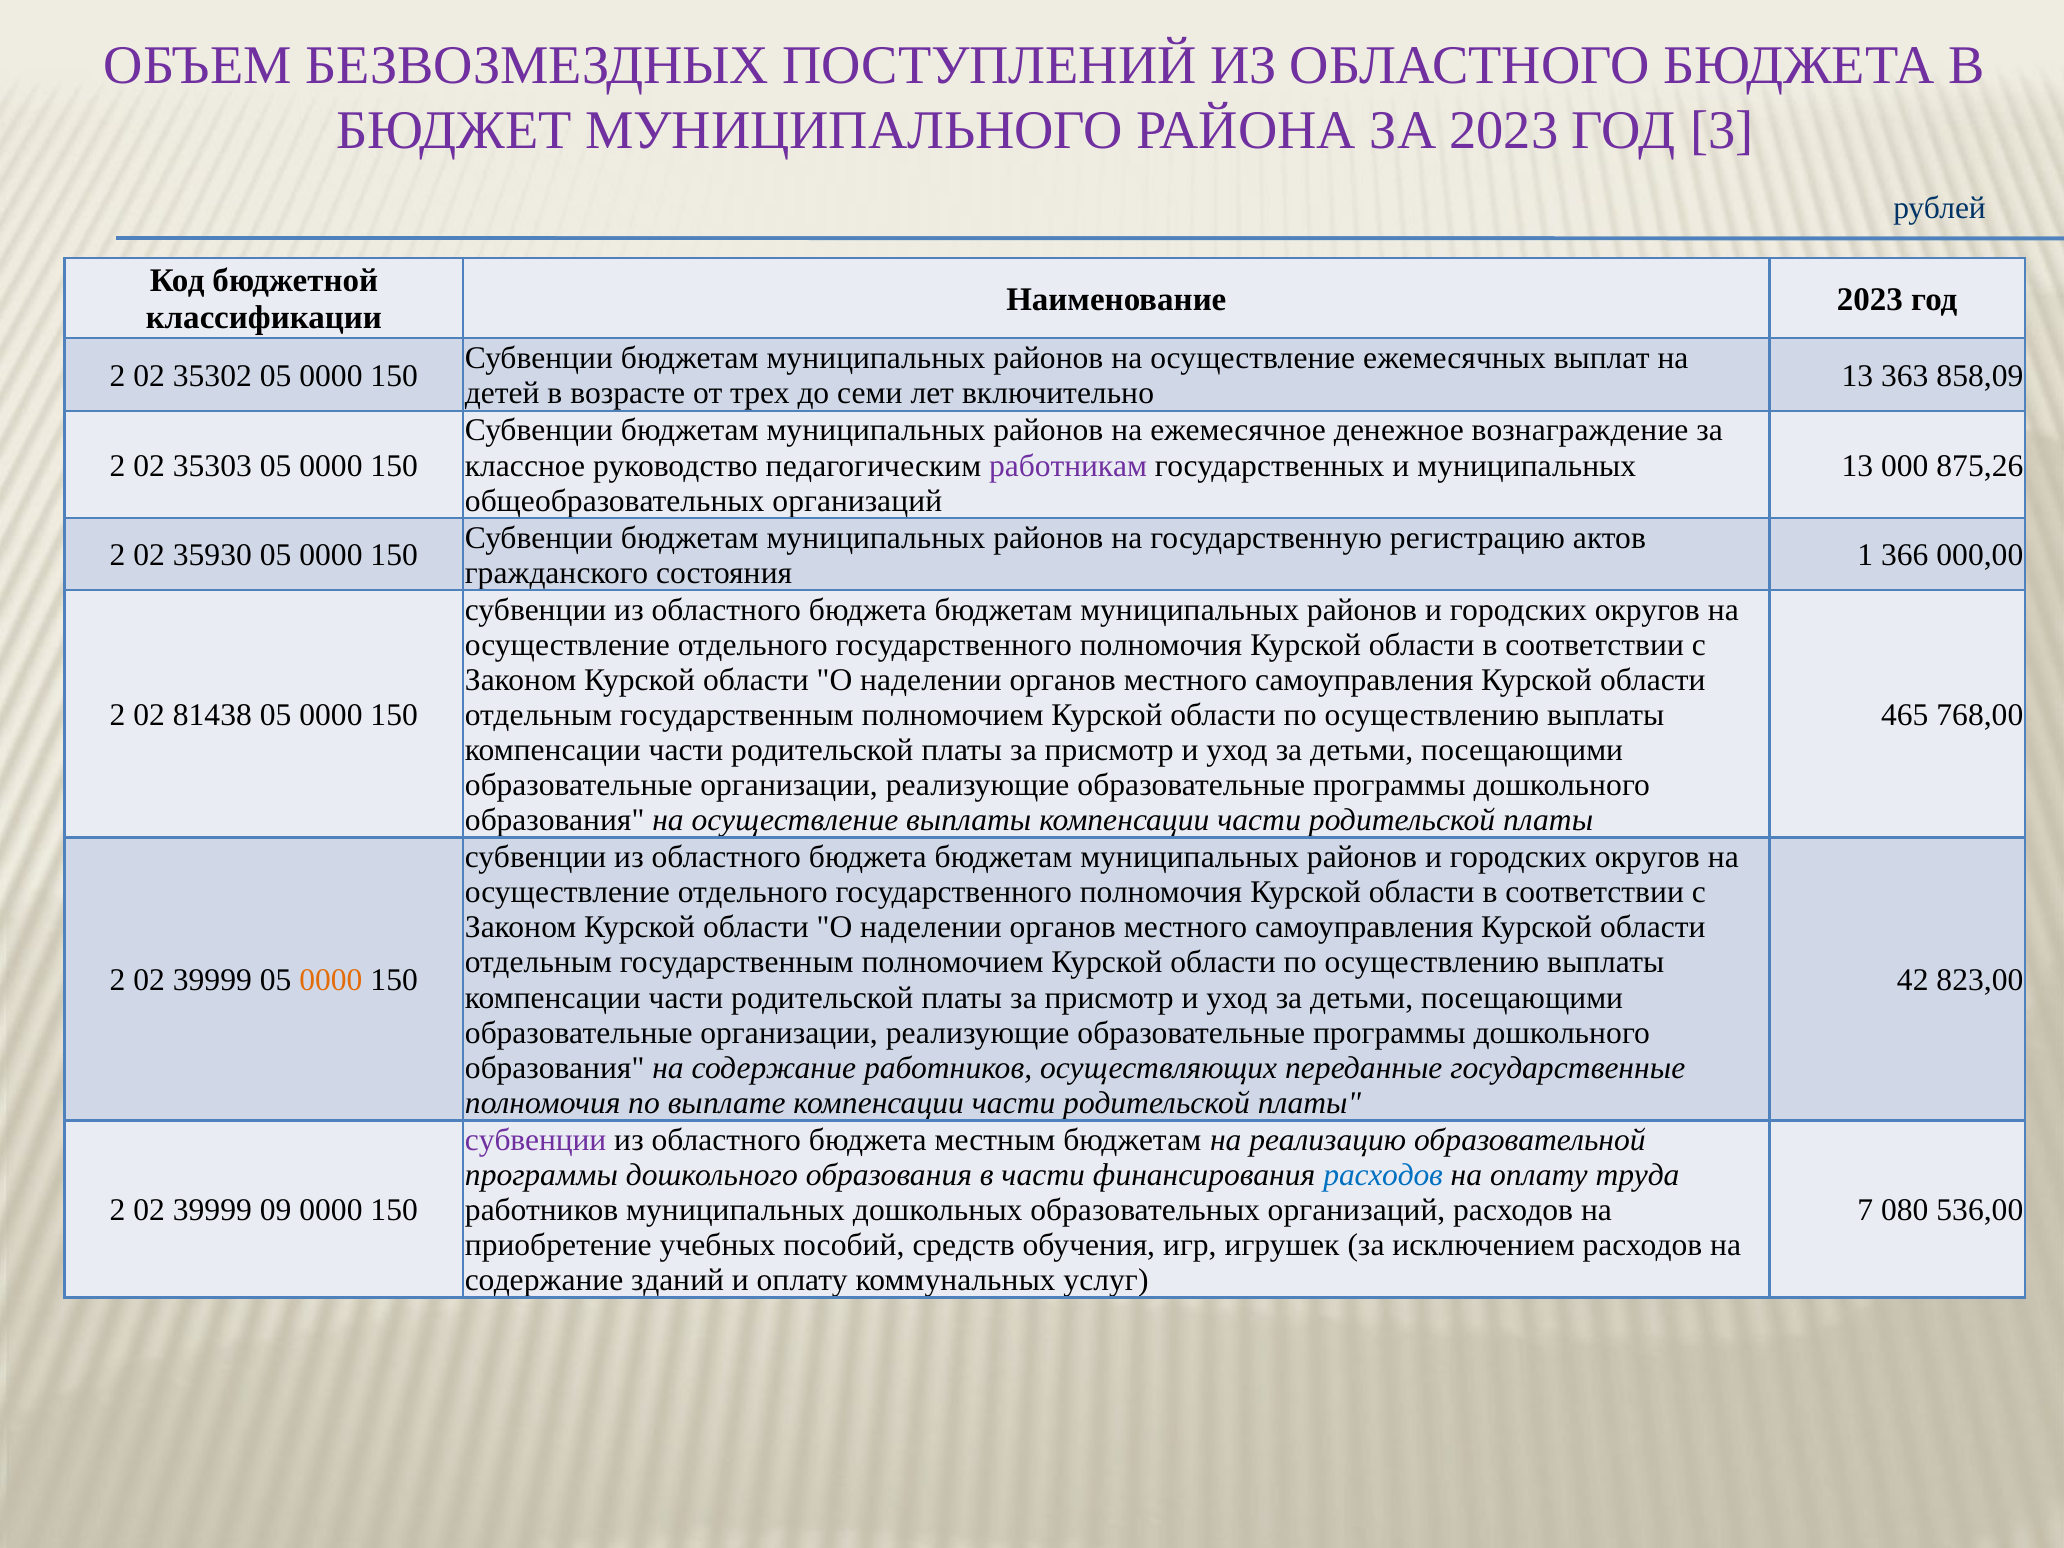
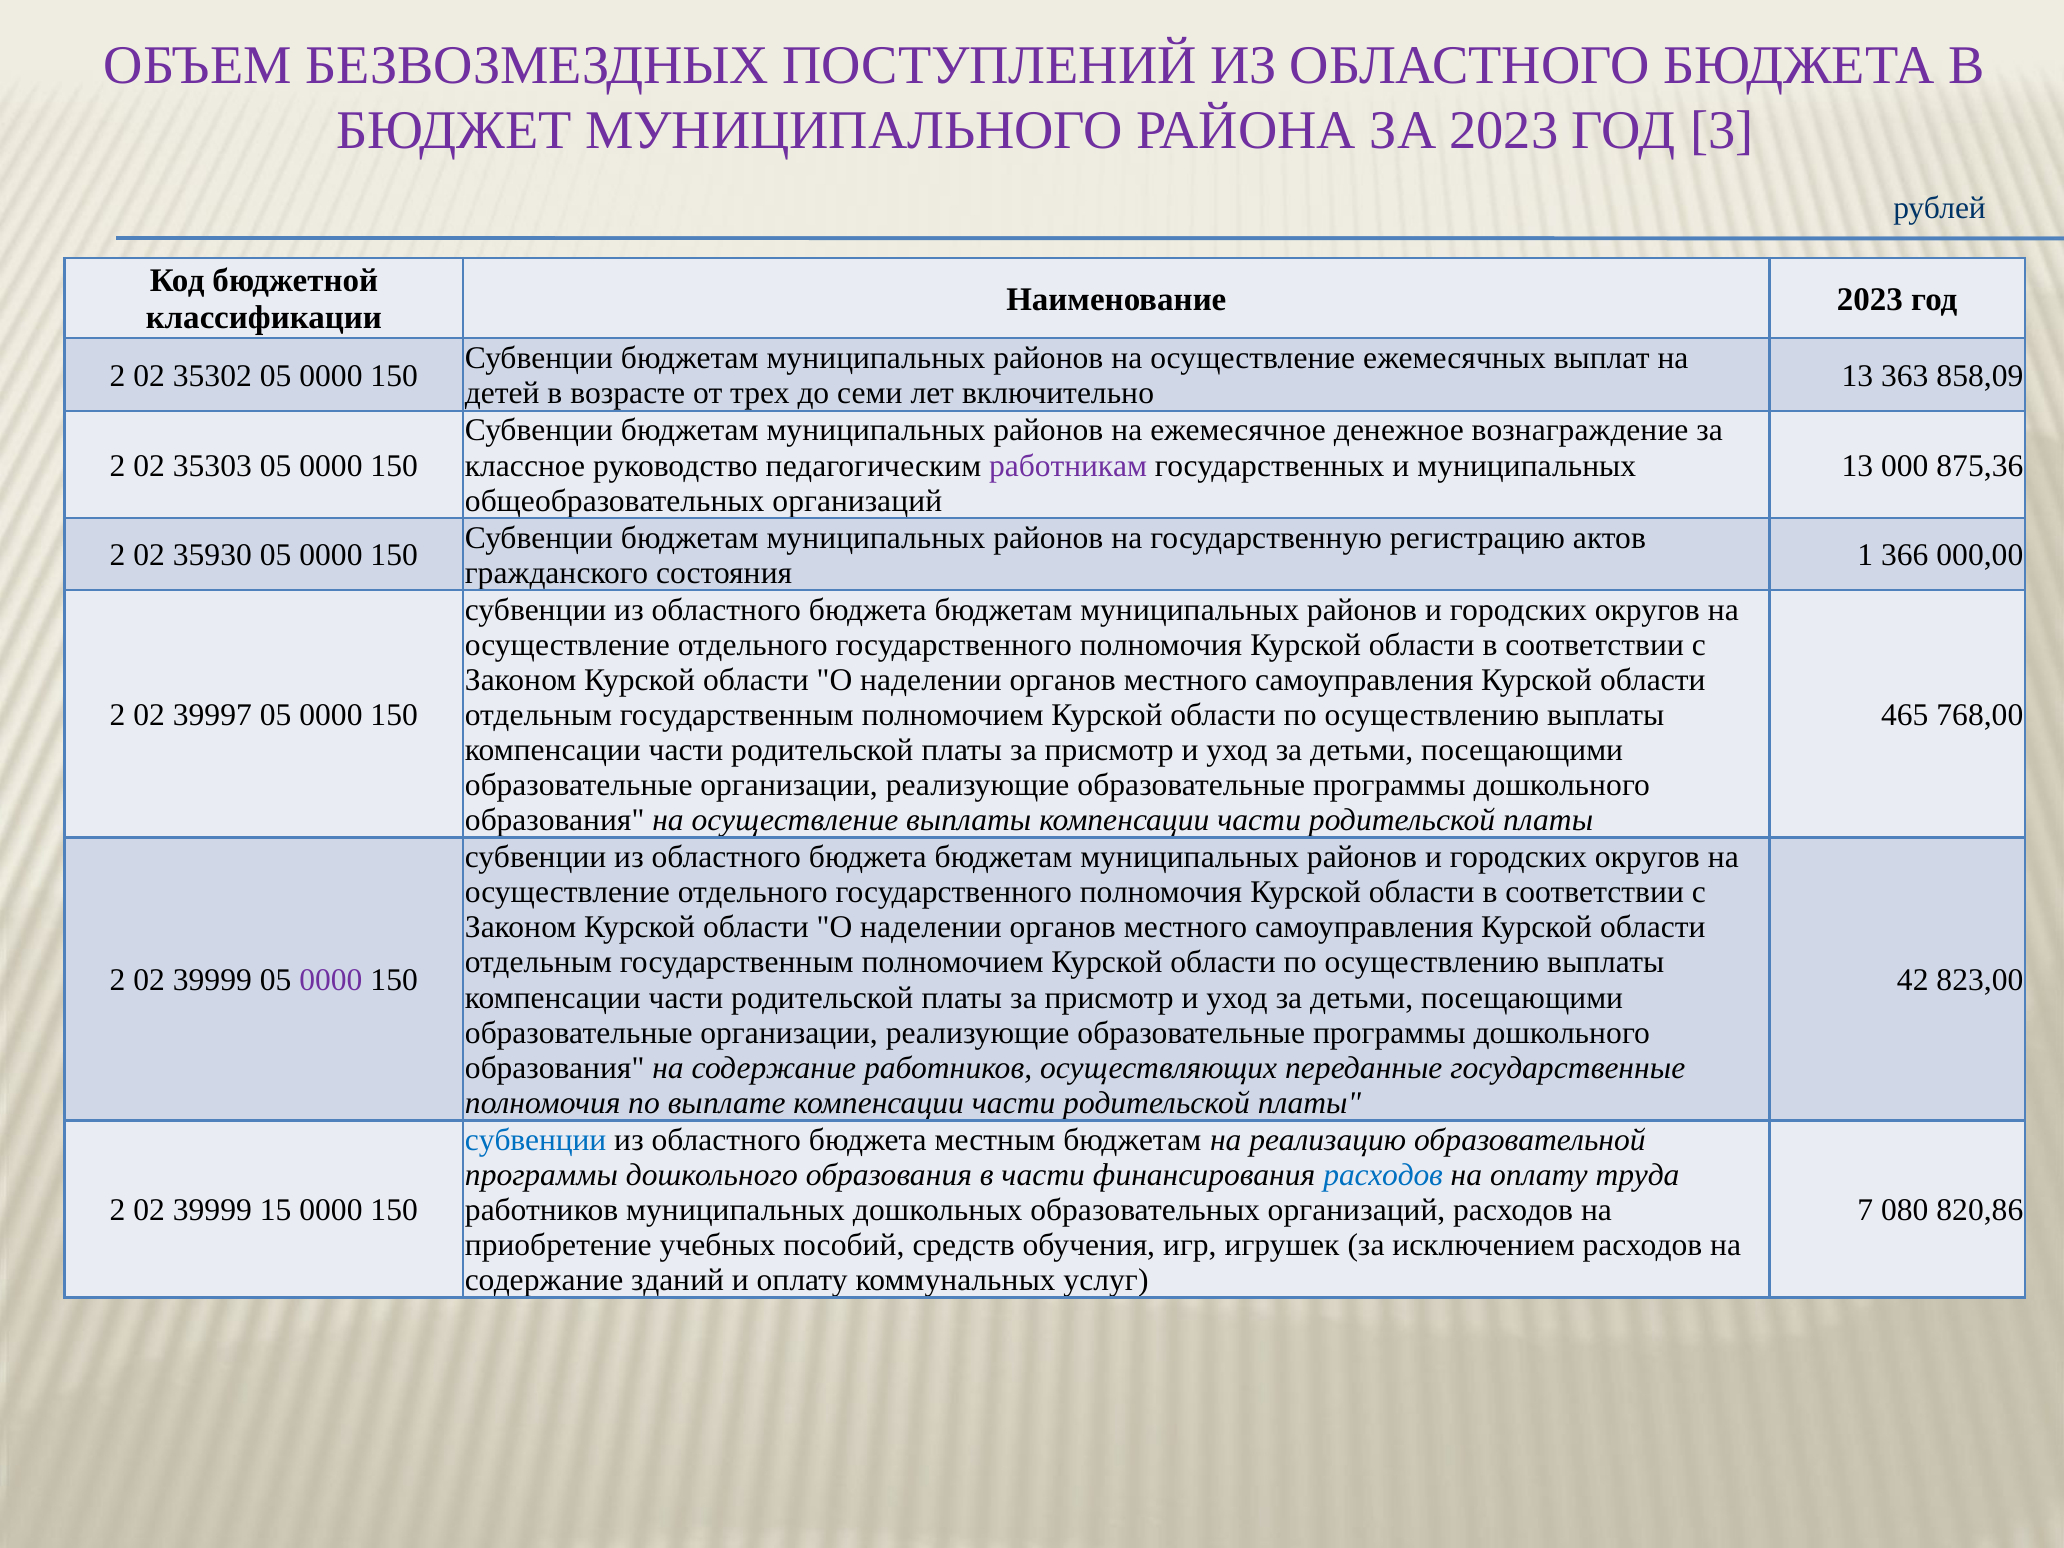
875,26: 875,26 -> 875,36
81438: 81438 -> 39997
0000 at (331, 980) colour: orange -> purple
субвенции at (536, 1140) colour: purple -> blue
09: 09 -> 15
536,00: 536,00 -> 820,86
